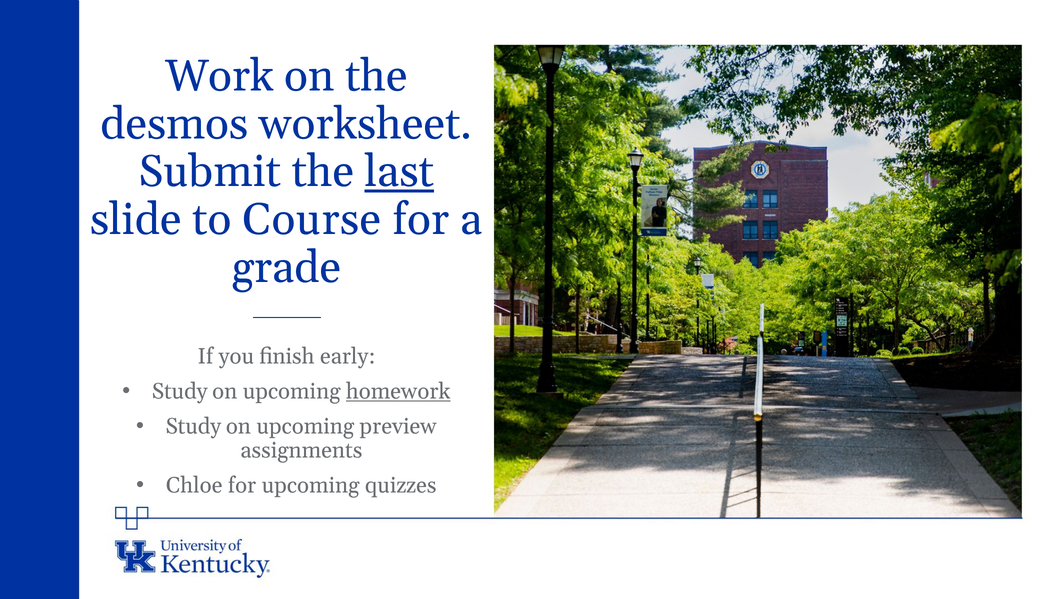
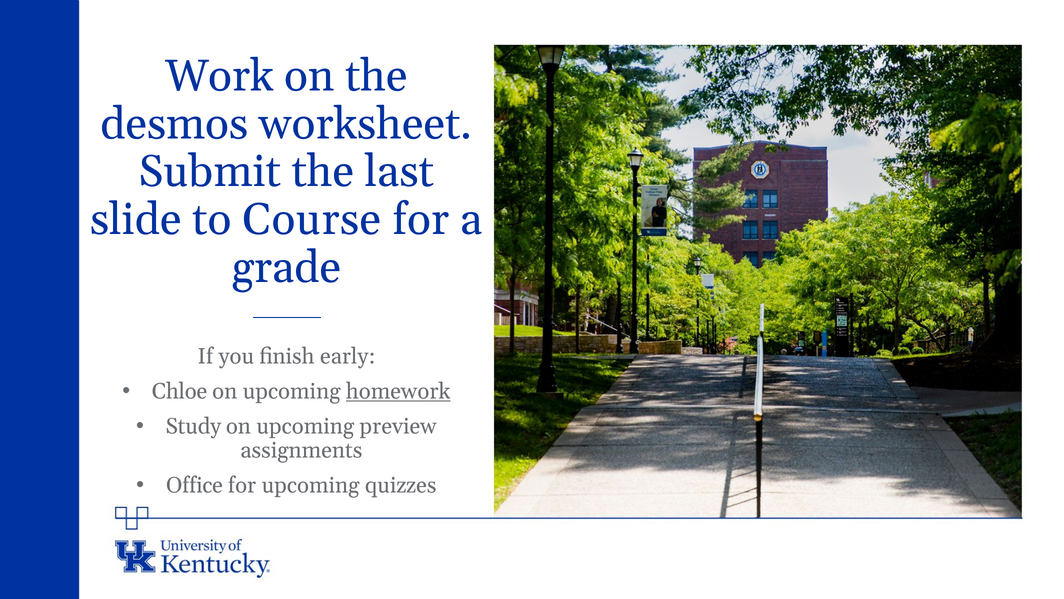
last underline: present -> none
Study at (180, 391): Study -> Chloe
Chloe: Chloe -> Office
